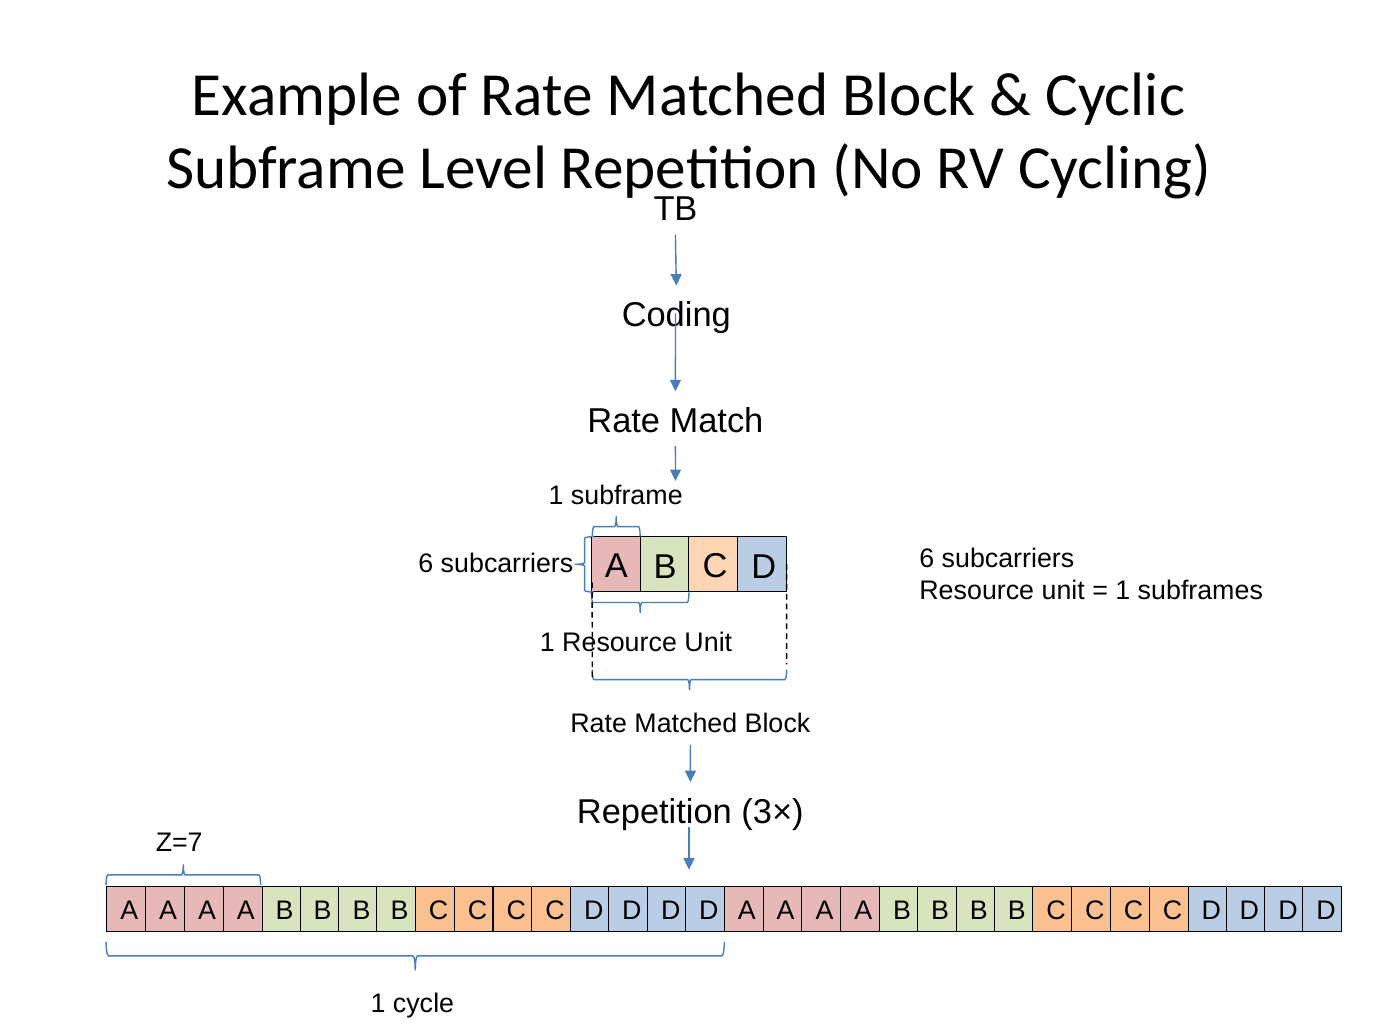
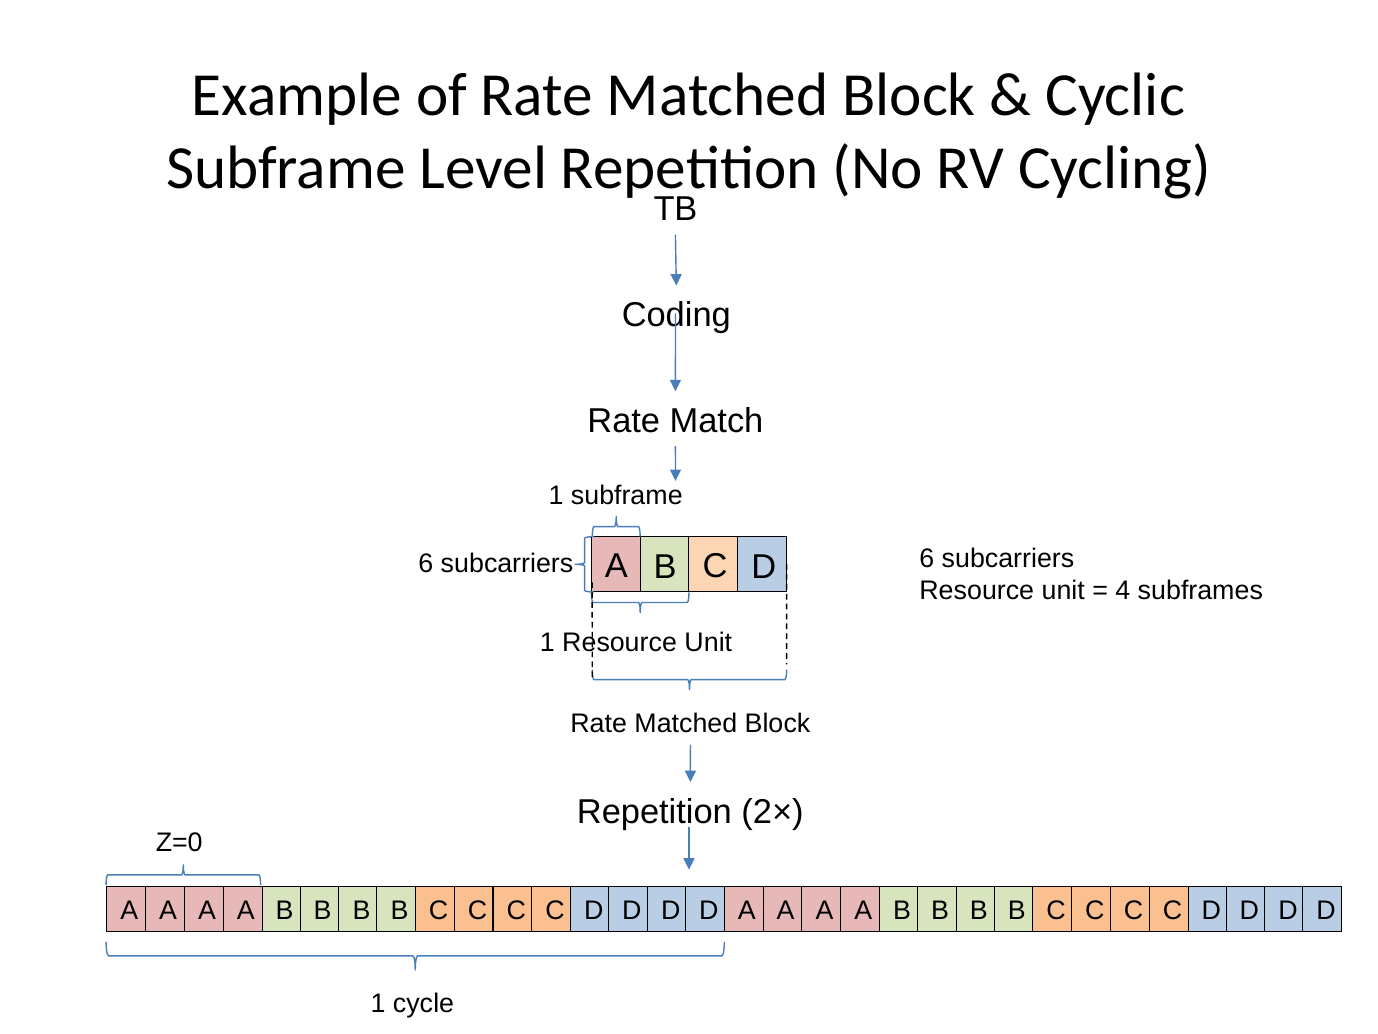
1 at (1123, 590): 1 -> 4
3×: 3× -> 2×
Z=7: Z=7 -> Z=0
